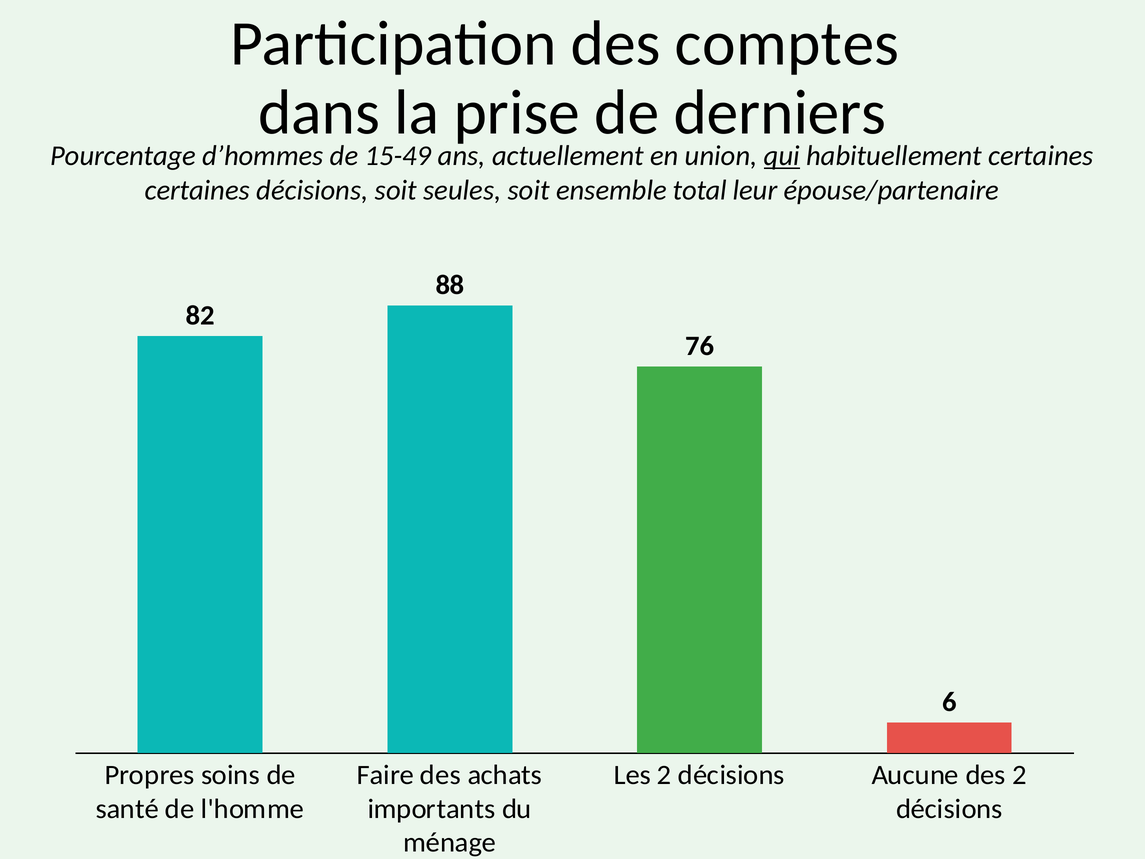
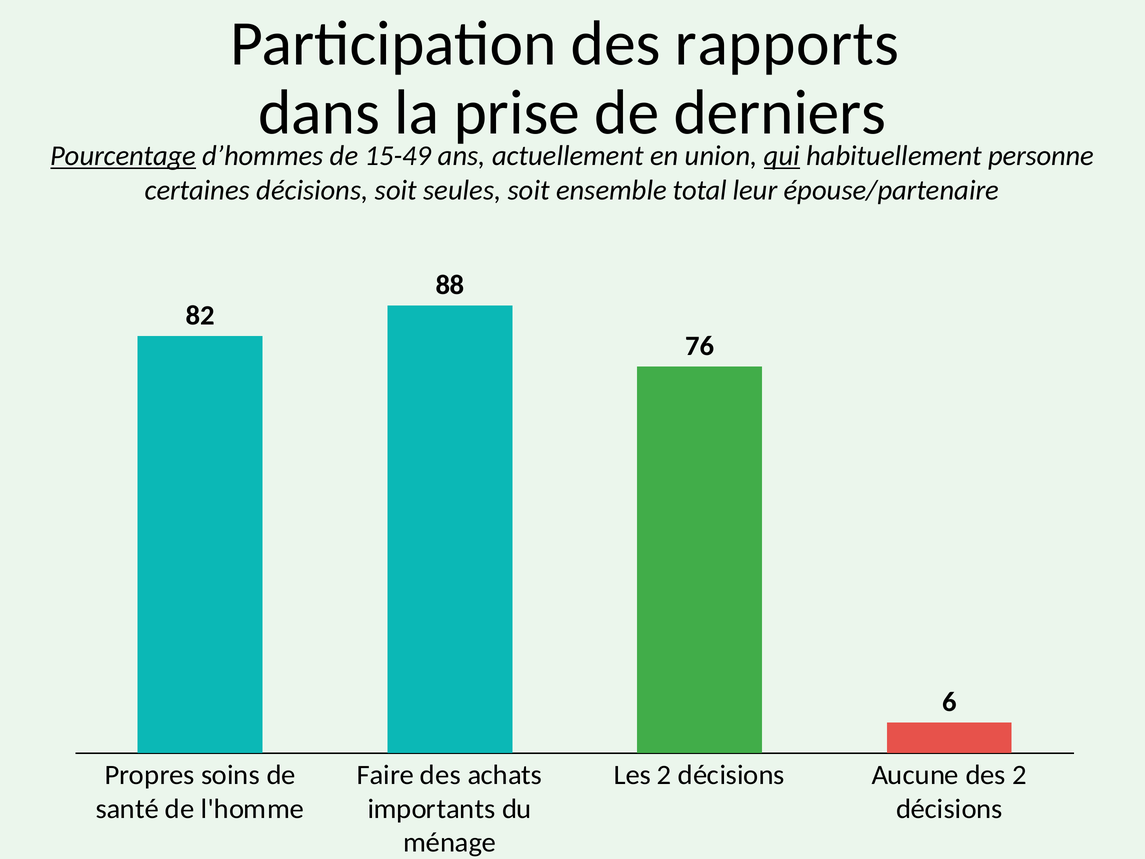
comptes: comptes -> rapports
Pourcentage underline: none -> present
habituellement certaines: certaines -> personne
